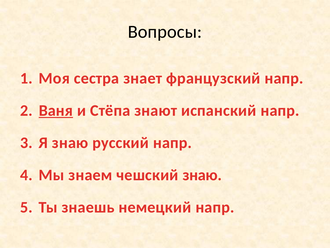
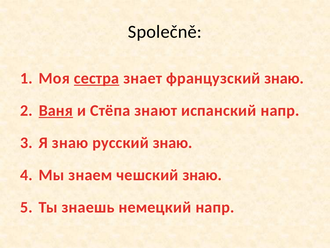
Вопросы: Вопросы -> Společně
сестра underline: none -> present
французский напр: напр -> знаю
русский напр: напр -> знаю
